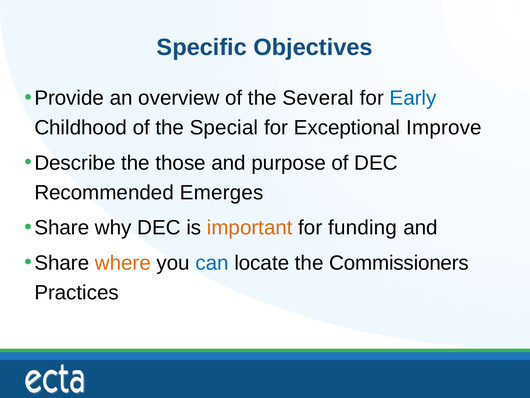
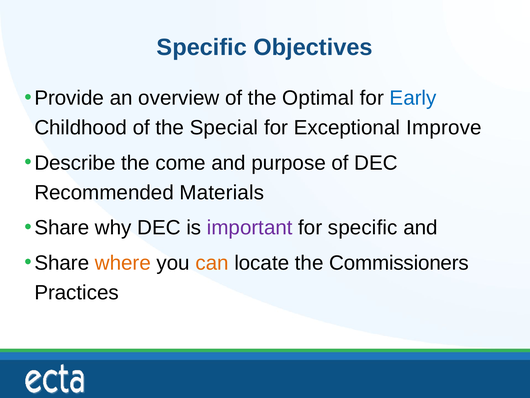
Several: Several -> Optimal
those: those -> come
Emerges: Emerges -> Materials
important colour: orange -> purple
for funding: funding -> specific
can colour: blue -> orange
